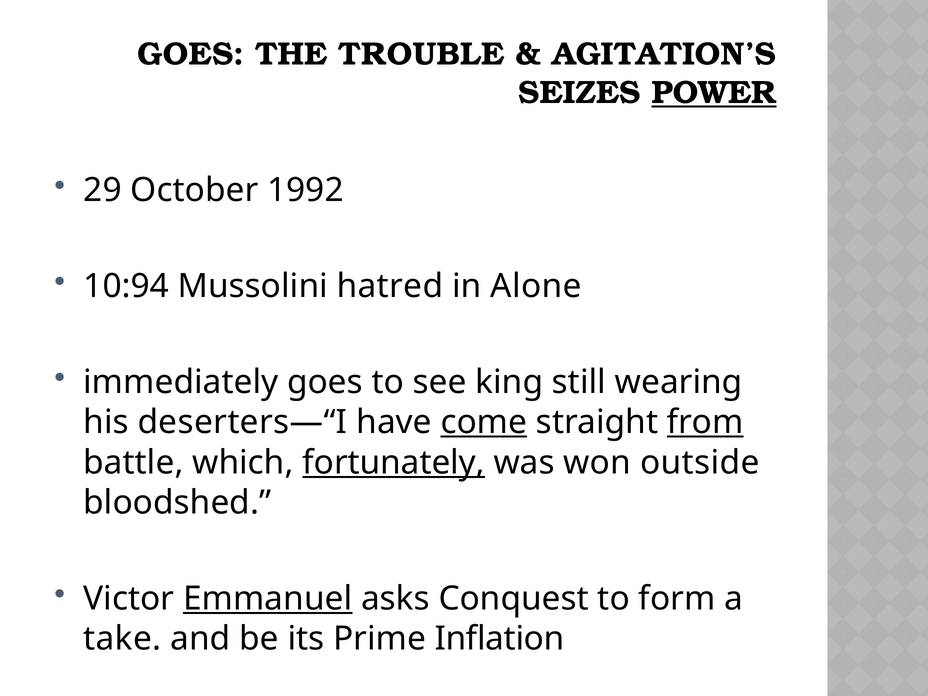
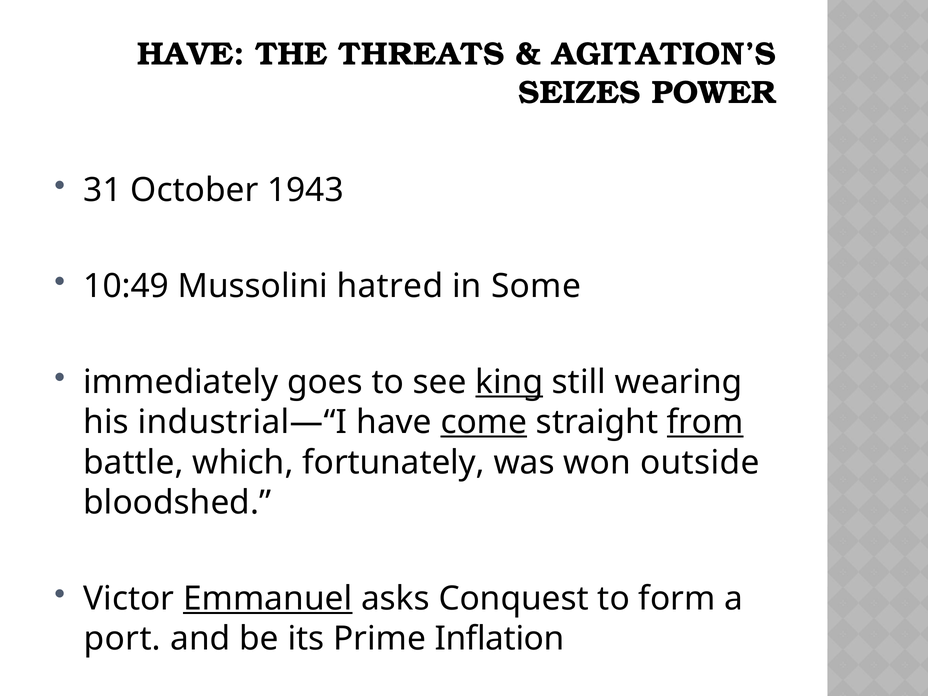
GOES at (191, 54): GOES -> HAVE
TROUBLE: TROUBLE -> THREATS
POWER underline: present -> none
29: 29 -> 31
1992: 1992 -> 1943
10:94: 10:94 -> 10:49
Alone: Alone -> Some
king underline: none -> present
deserters—“I: deserters—“I -> industrial—“I
fortunately underline: present -> none
take: take -> port
